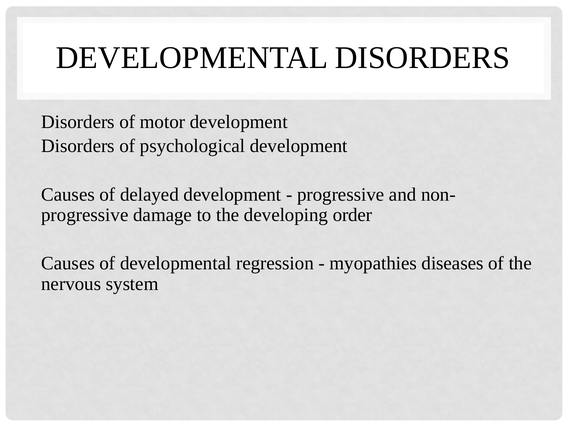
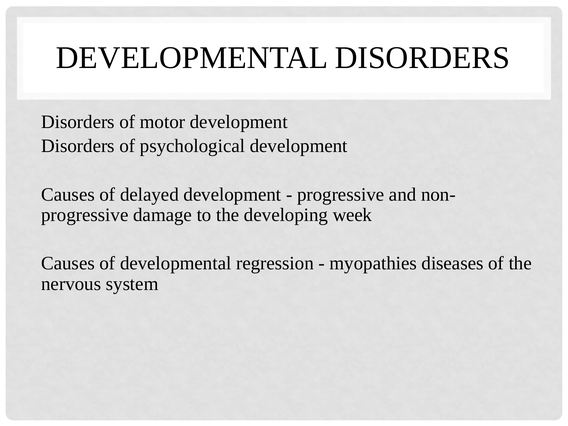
order: order -> week
